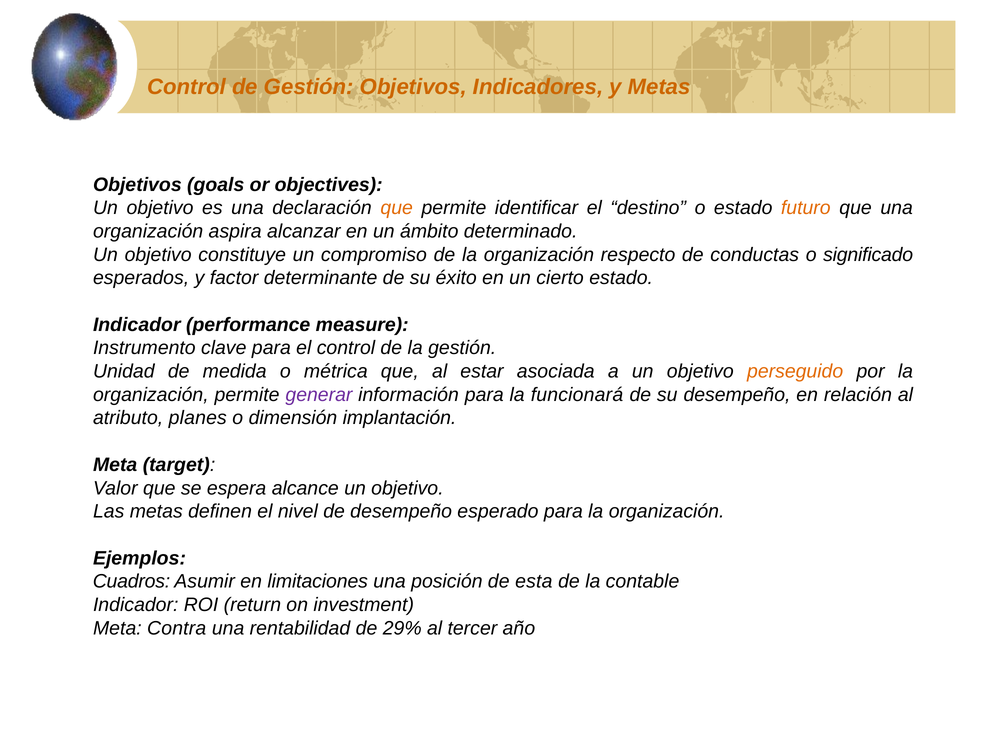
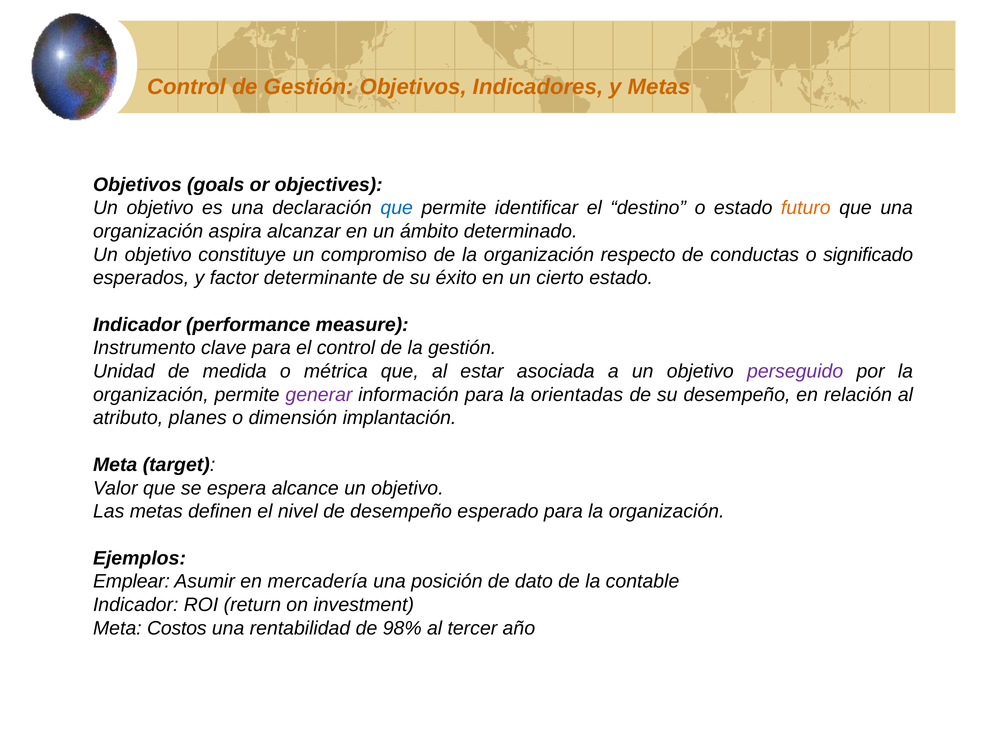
que at (397, 208) colour: orange -> blue
perseguido colour: orange -> purple
funcionará: funcionará -> orientadas
Cuadros: Cuadros -> Emplear
limitaciones: limitaciones -> mercadería
esta: esta -> dato
Contra: Contra -> Costos
29%: 29% -> 98%
